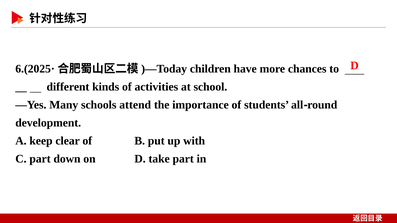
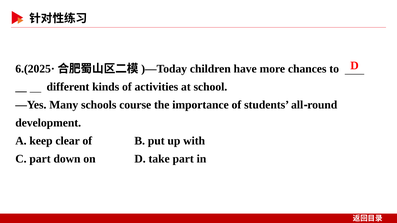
attend: attend -> course
